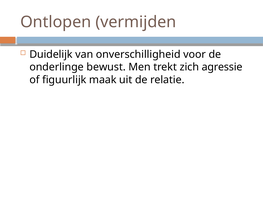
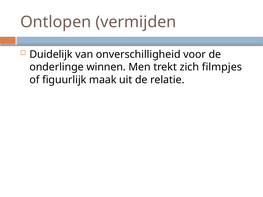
bewust: bewust -> winnen
agressie: agressie -> filmpjes
